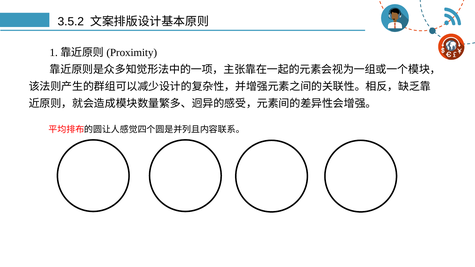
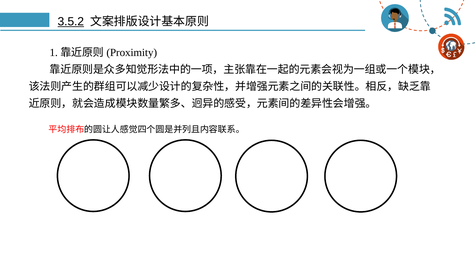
3.5.2 underline: none -> present
